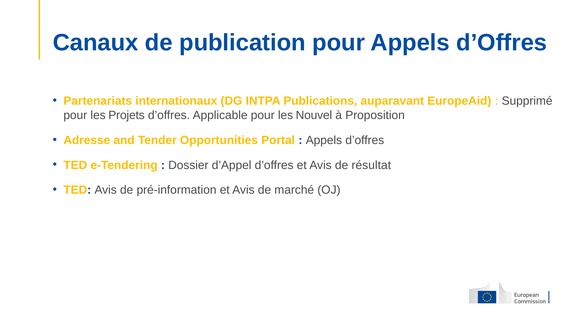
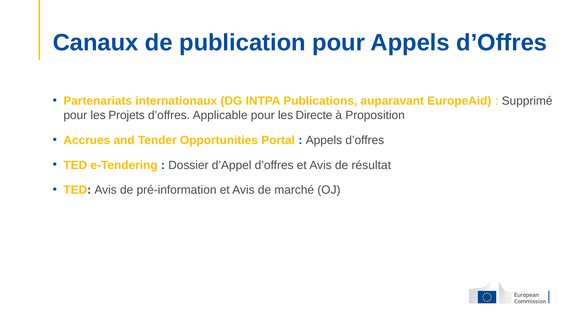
Nouvel: Nouvel -> Directe
Adresse: Adresse -> Accrues
